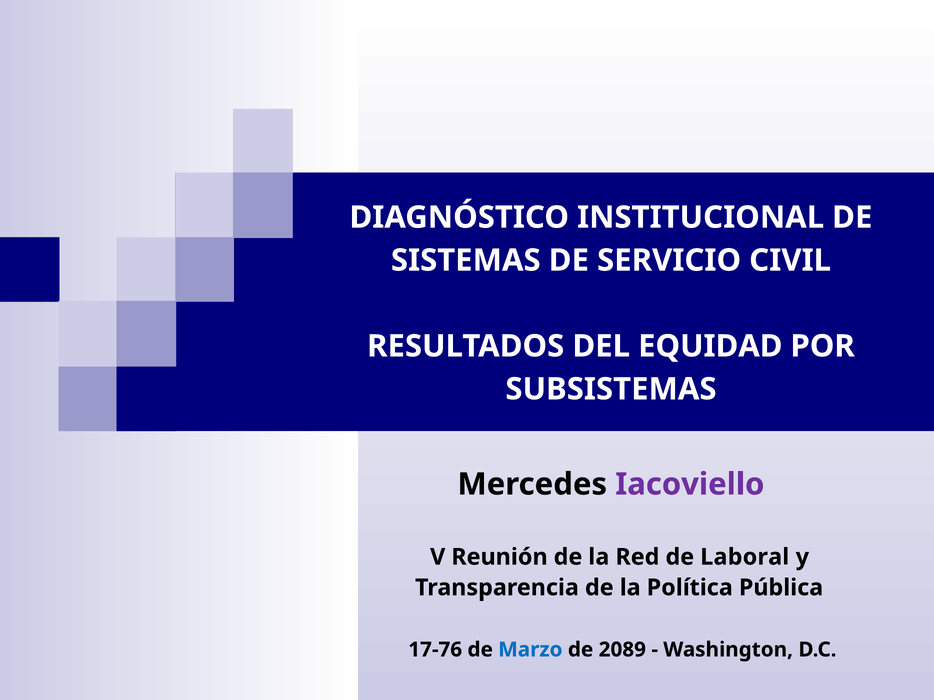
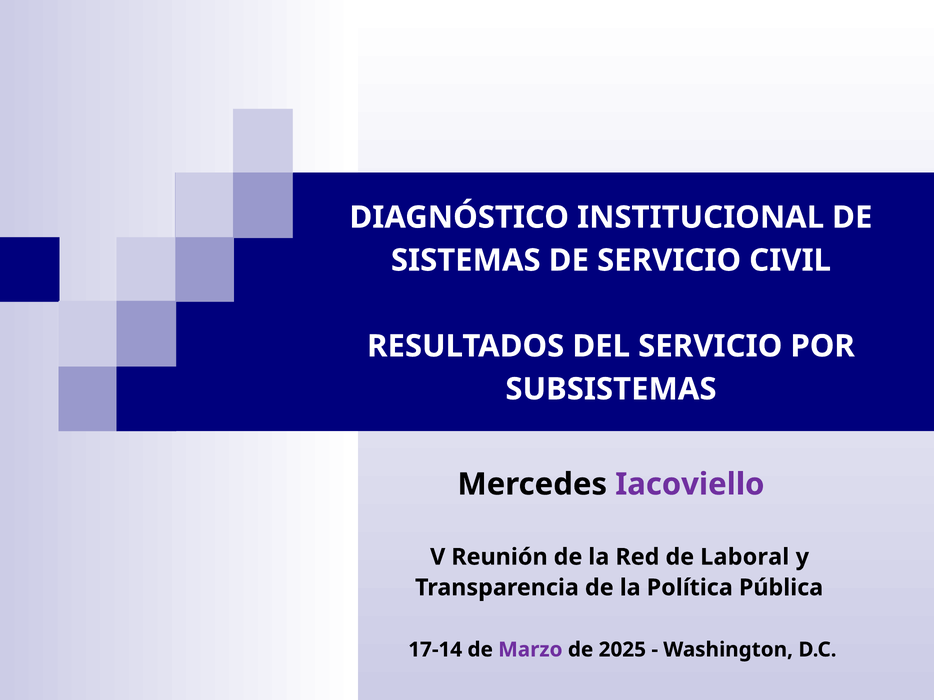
DEL EQUIDAD: EQUIDAD -> SERVICIO
17-76: 17-76 -> 17-14
Marzo colour: blue -> purple
2089: 2089 -> 2025
